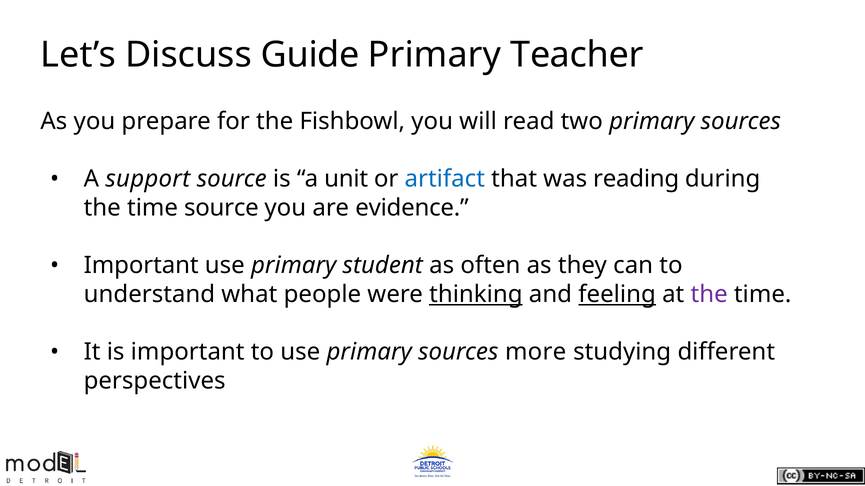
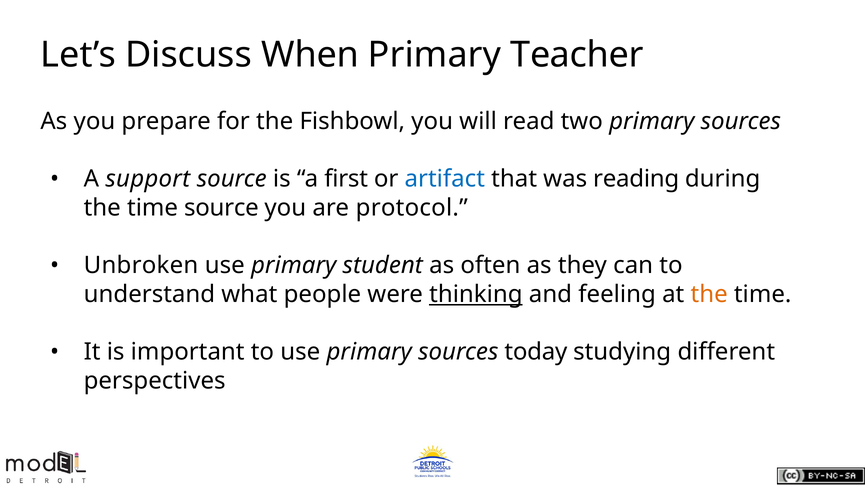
Guide: Guide -> When
unit: unit -> first
evidence: evidence -> protocol
Important at (141, 266): Important -> Unbroken
feeling underline: present -> none
the at (709, 295) colour: purple -> orange
more: more -> today
